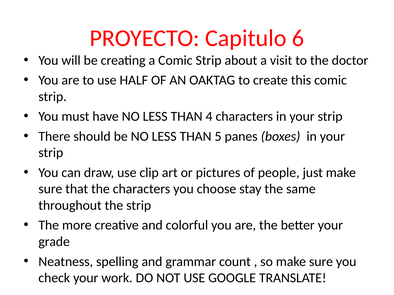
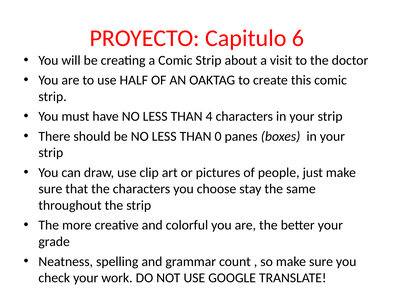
5: 5 -> 0
